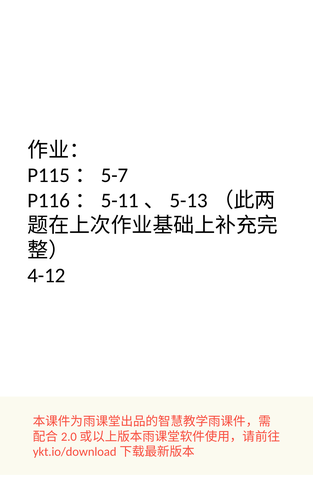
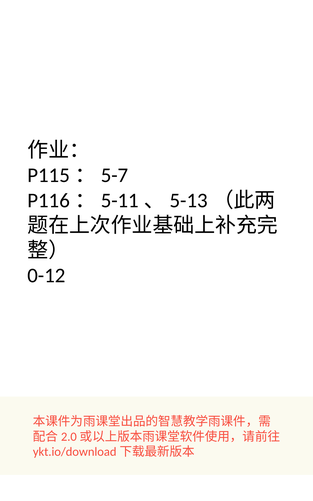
4-12: 4-12 -> 0-12
